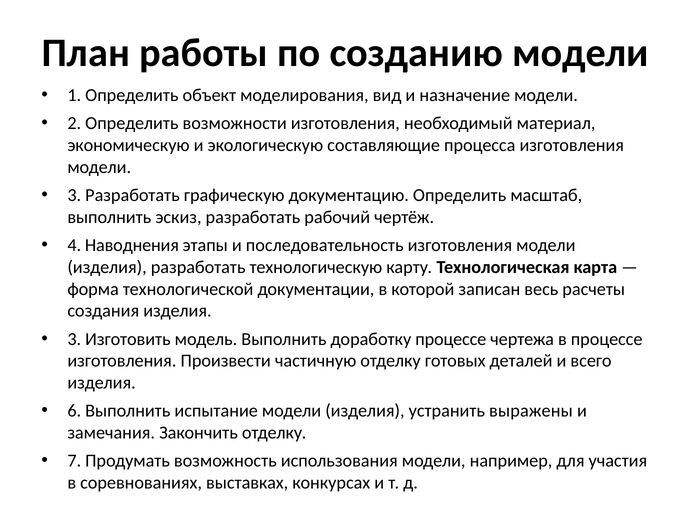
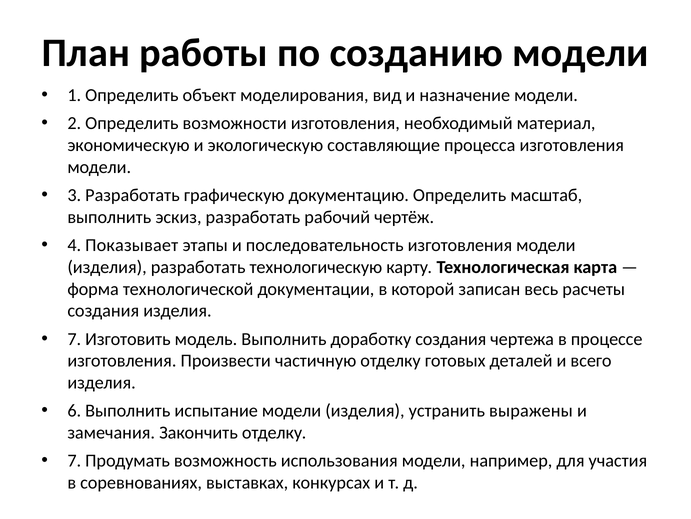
Наводнения: Наводнения -> Показывает
3 at (74, 339): 3 -> 7
доработку процессе: процессе -> создания
